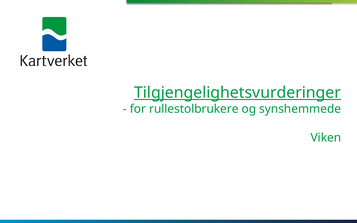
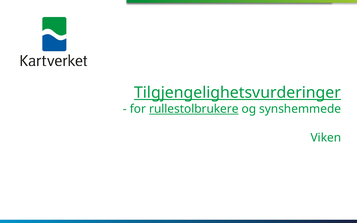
rullestolbrukere underline: none -> present
